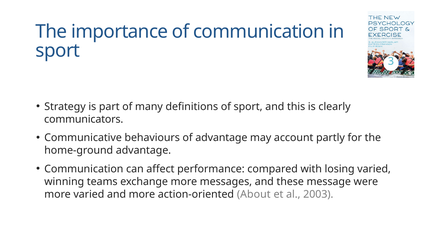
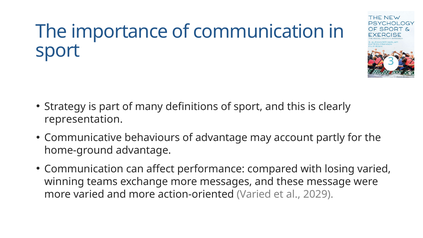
communicators: communicators -> representation
action-oriented About: About -> Varied
2003: 2003 -> 2029
